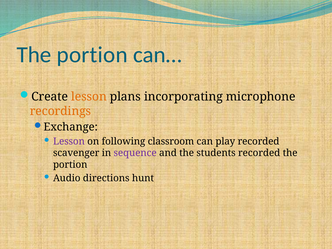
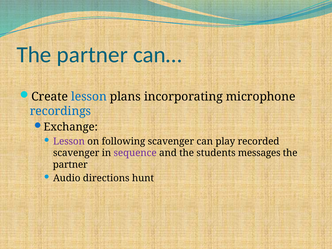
portion at (92, 55): portion -> partner
lesson at (89, 97) colour: orange -> blue
recordings colour: orange -> blue
following classroom: classroom -> scavenger
students recorded: recorded -> messages
portion at (70, 165): portion -> partner
